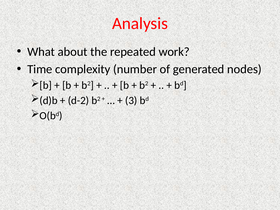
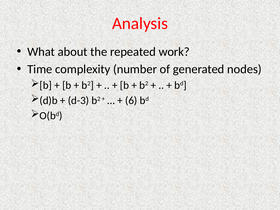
d-2: d-2 -> d-3
3: 3 -> 6
